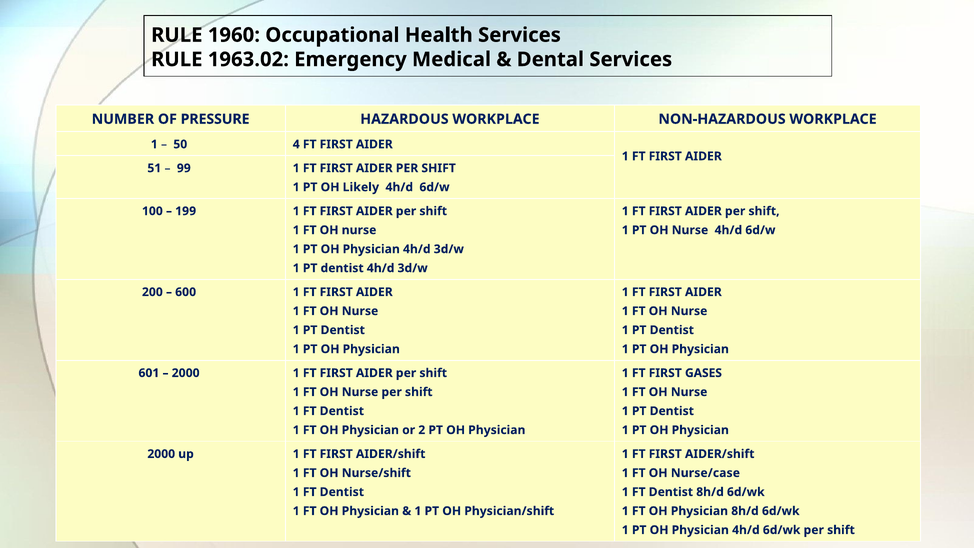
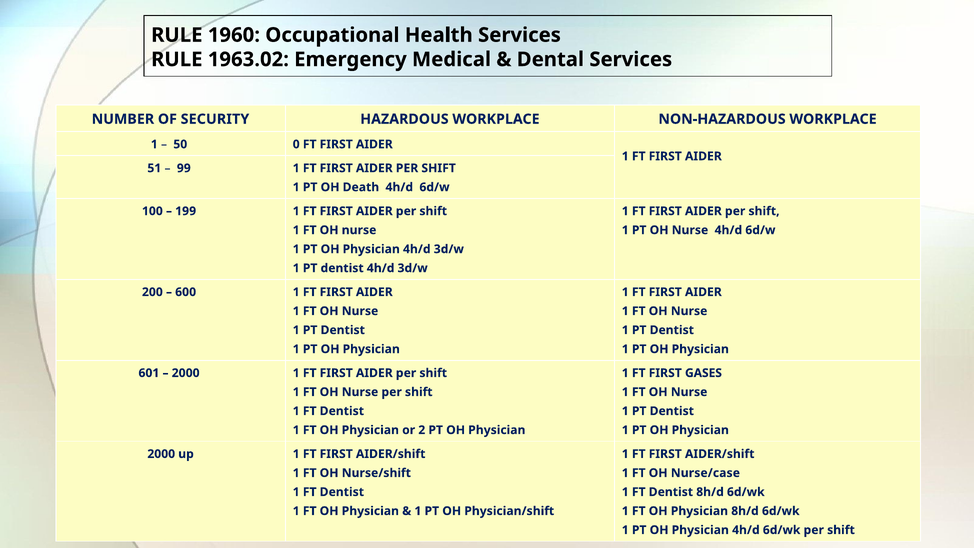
PRESSURE: PRESSURE -> SECURITY
4: 4 -> 0
Likely: Likely -> Death
